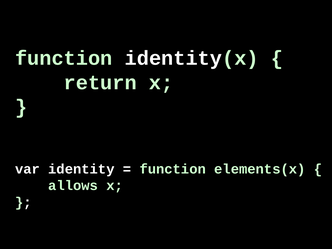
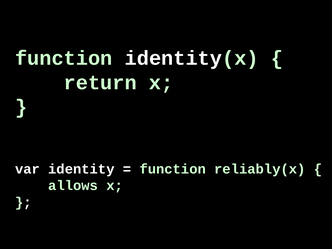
elements(x: elements(x -> reliably(x
